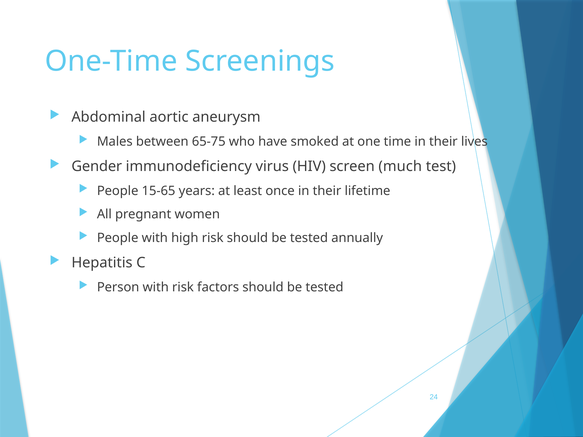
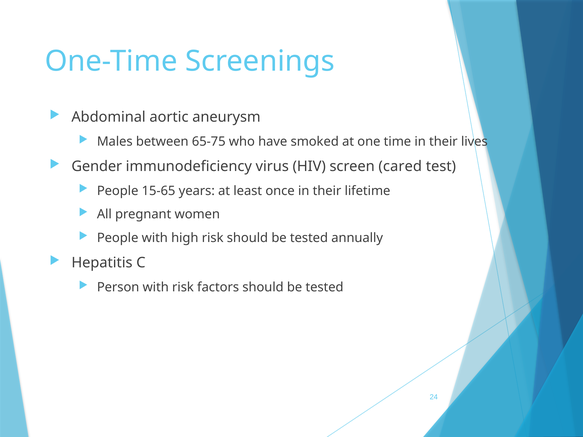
much: much -> cared
